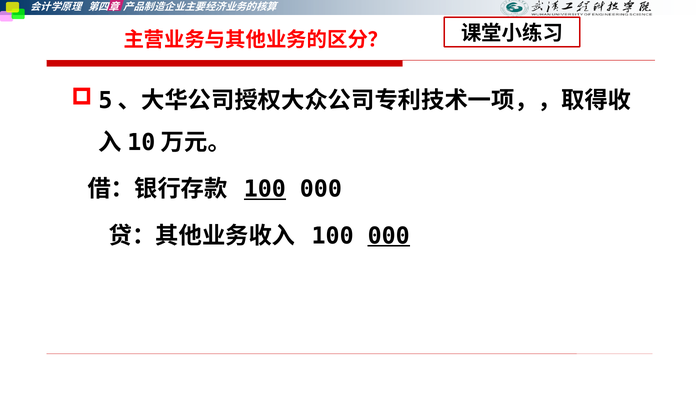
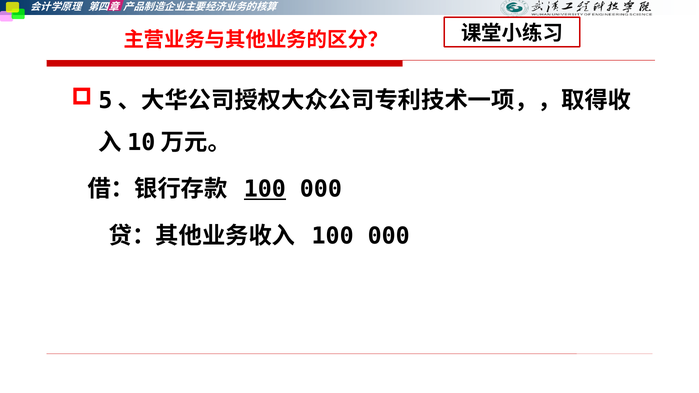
000 at (389, 236) underline: present -> none
